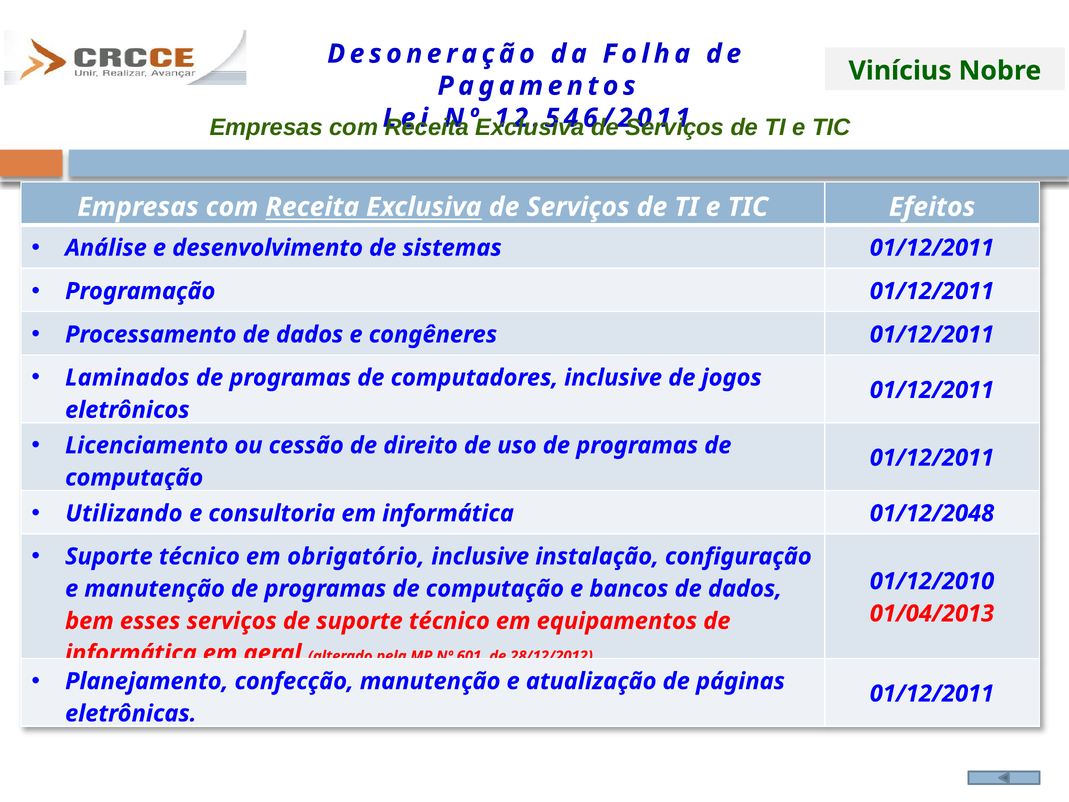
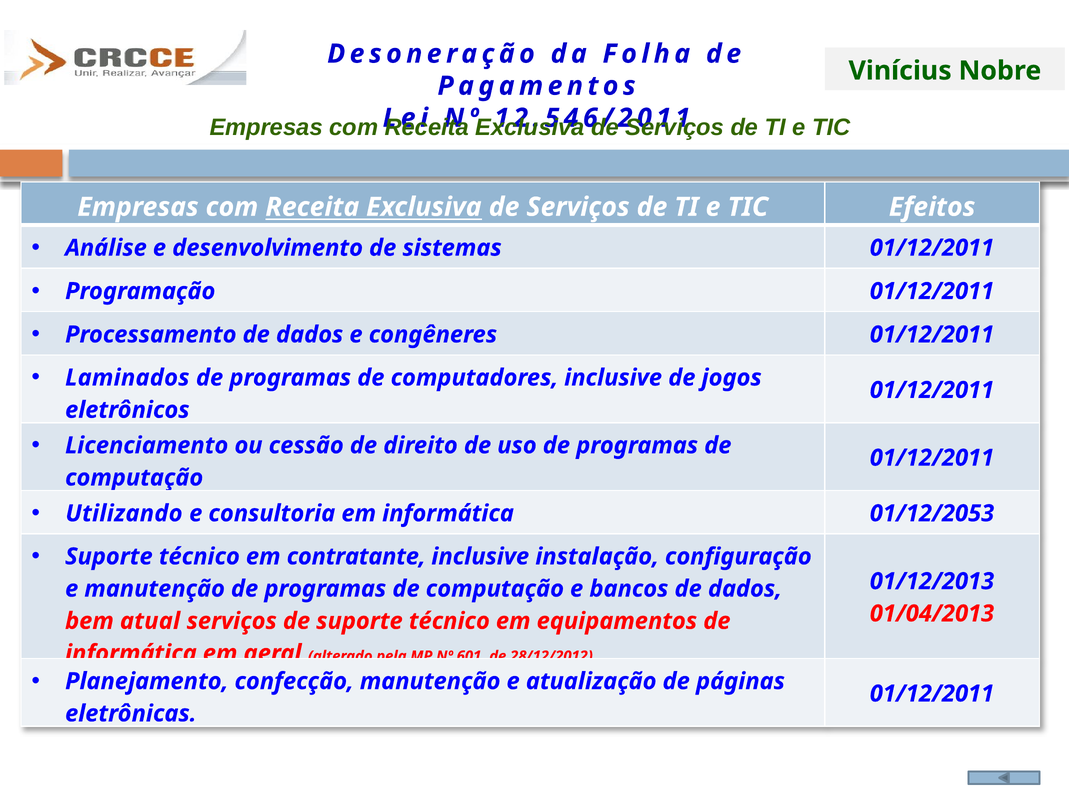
01/12/2048: 01/12/2048 -> 01/12/2053
obrigatório: obrigatório -> contratante
01/12/2010: 01/12/2010 -> 01/12/2013
esses: esses -> atual
